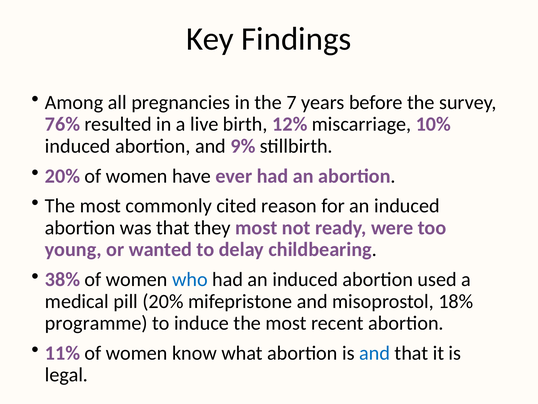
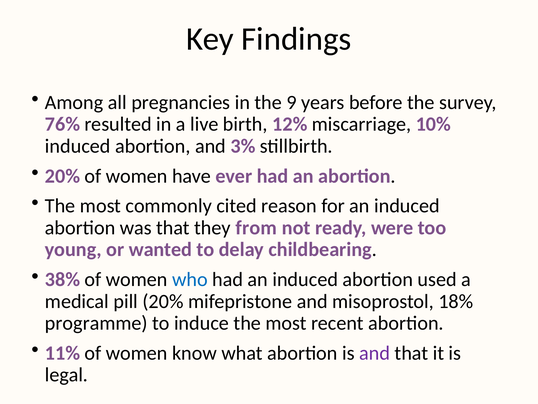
7: 7 -> 9
9%: 9% -> 3%
they most: most -> from
and at (375, 353) colour: blue -> purple
